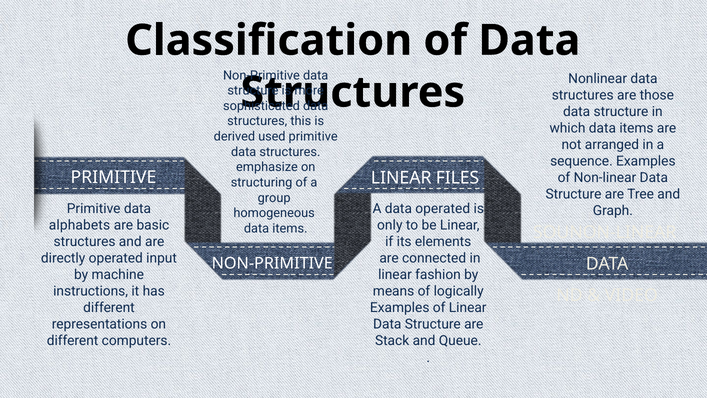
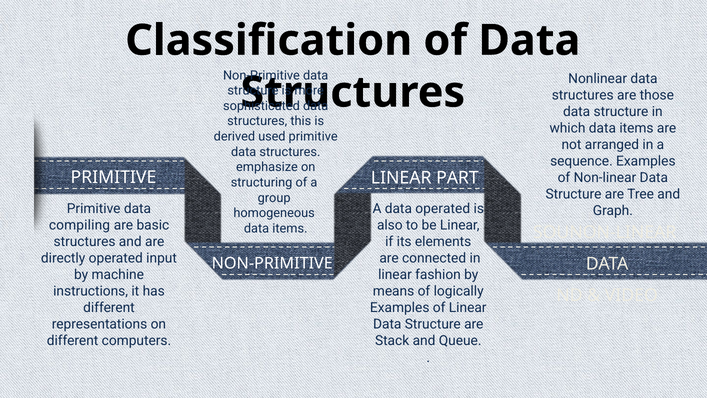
FILES: FILES -> PART
alphabets: alphabets -> compiling
only: only -> also
